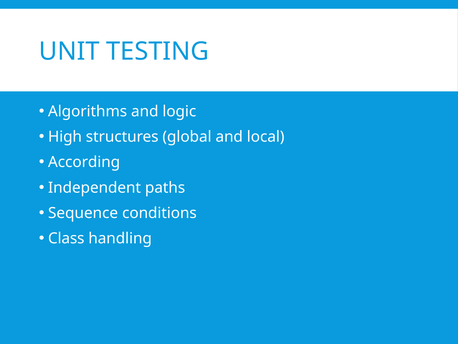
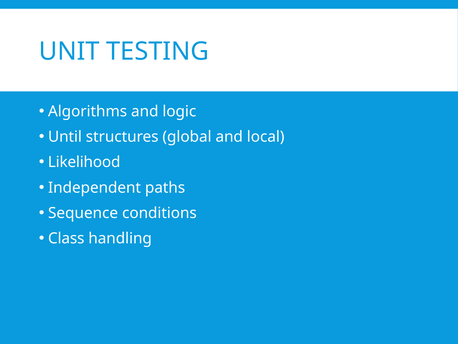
High: High -> Until
According: According -> Likelihood
